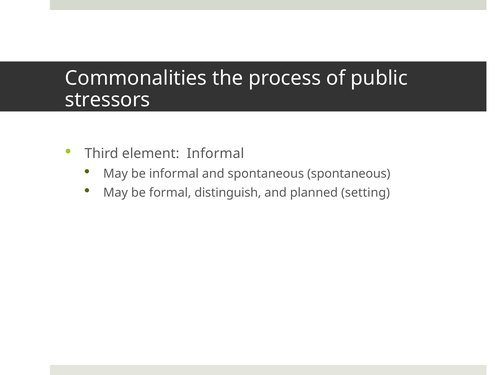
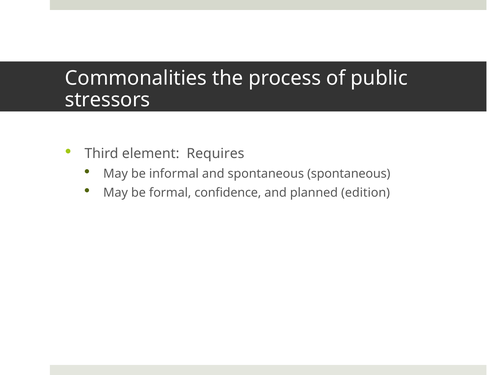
element Informal: Informal -> Requires
distinguish: distinguish -> confidence
setting: setting -> edition
